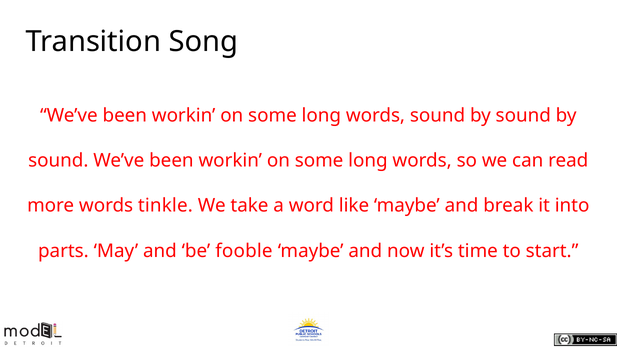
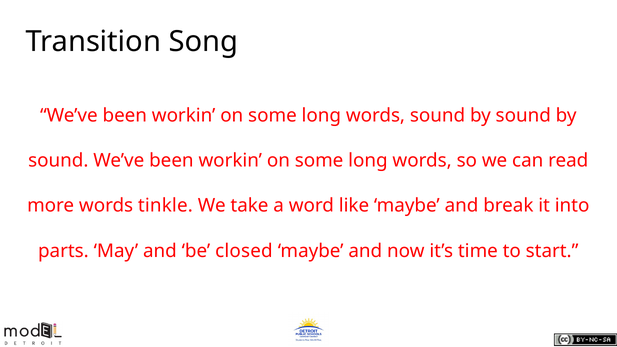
fooble: fooble -> closed
